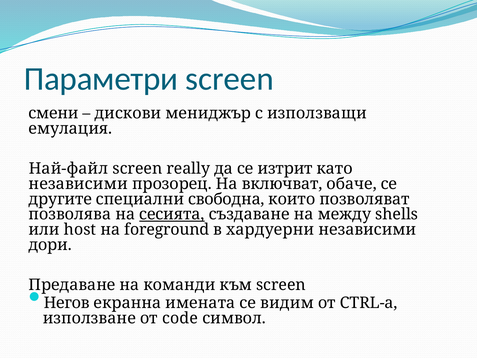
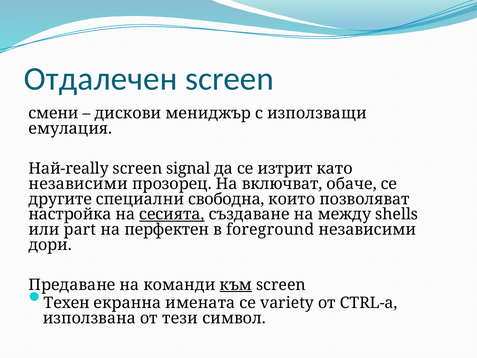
Параметри: Параметри -> Отдалечен
Най-файл: Най-файл -> Най-really
really: really -> signal
позволява: позволява -> настройка
host: host -> part
foreground: foreground -> перфектен
хардуерни: хардуерни -> foreground
към underline: none -> present
Негов: Негов -> Техен
видим: видим -> variety
използване: използване -> използвана
code: code -> тези
